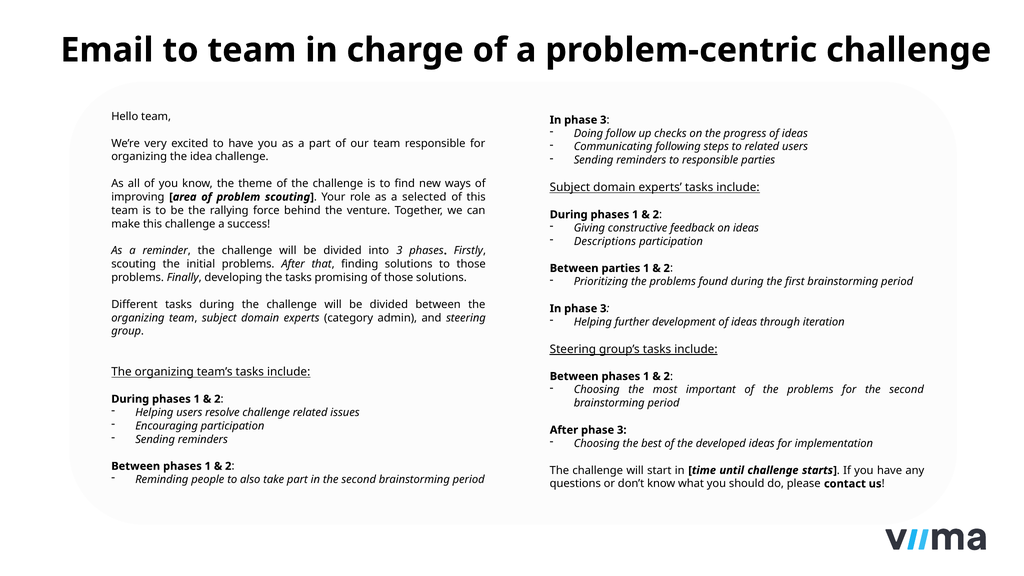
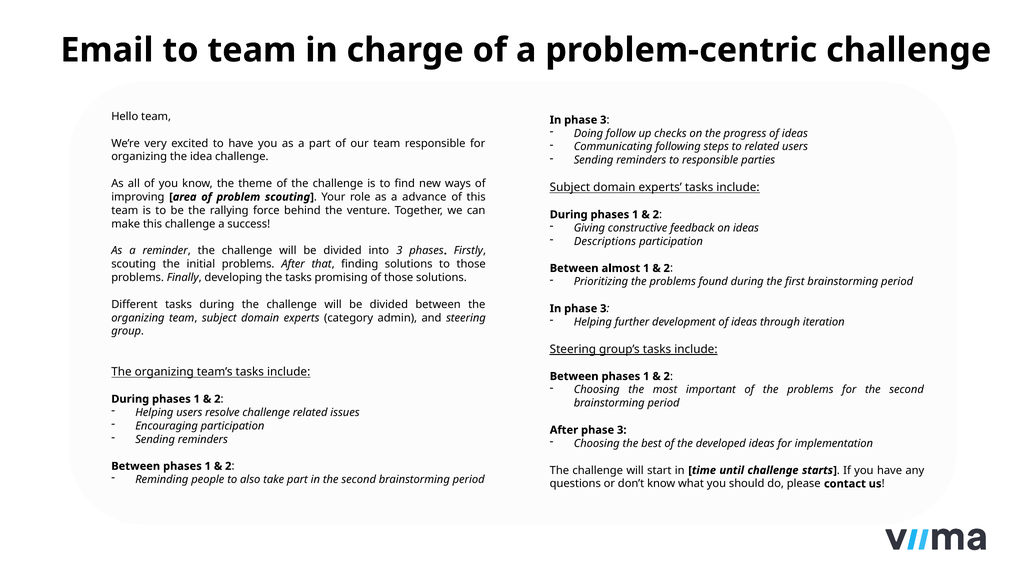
selected: selected -> advance
Between parties: parties -> almost
